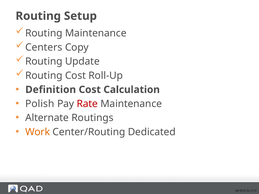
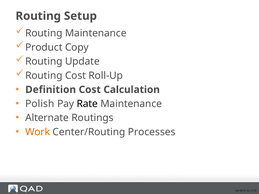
Centers: Centers -> Product
Rate colour: red -> black
Dedicated: Dedicated -> Processes
